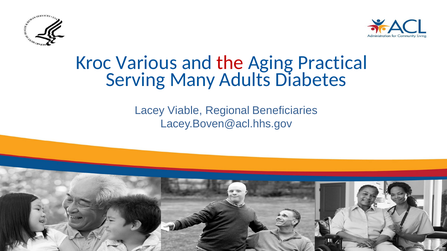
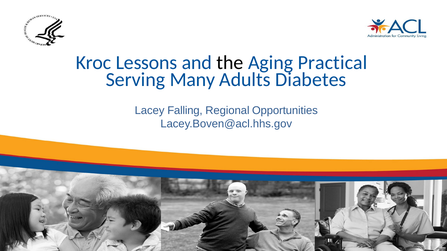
Various: Various -> Lessons
the colour: red -> black
Viable: Viable -> Falling
Beneficiaries: Beneficiaries -> Opportunities
